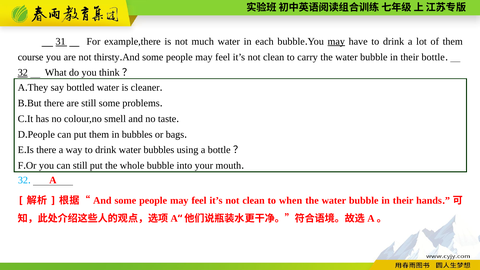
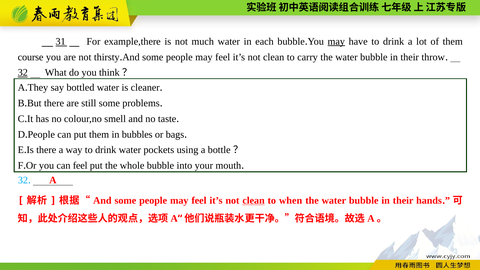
their bottle: bottle -> throw
water bubbles: bubbles -> pockets
can still: still -> feel
clean at (254, 201) underline: none -> present
